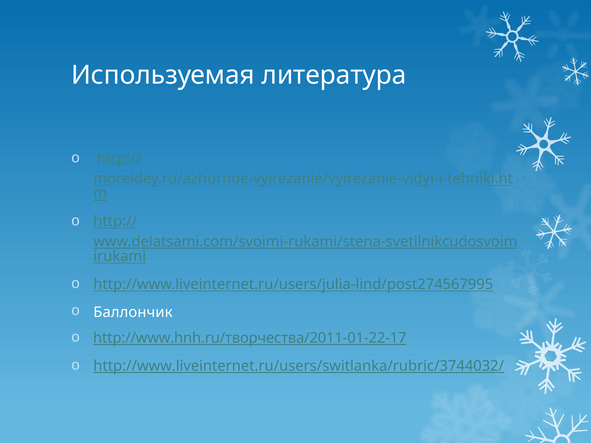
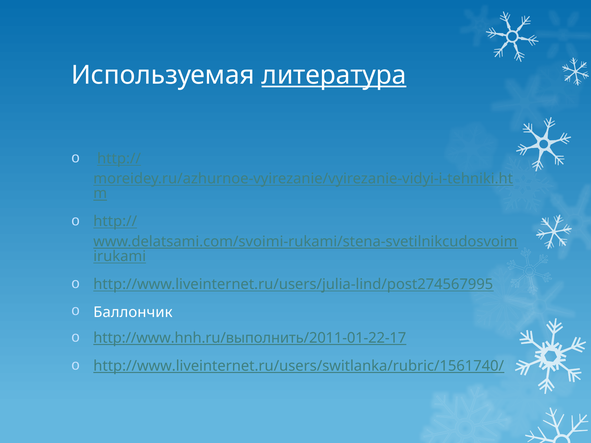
литература underline: none -> present
http://www.hnh.ru/творчества/2011-01-22-17: http://www.hnh.ru/творчества/2011-01-22-17 -> http://www.hnh.ru/выполнить/2011-01-22-17
http://www.liveinternet.ru/users/switlanka/rubric/3744032/: http://www.liveinternet.ru/users/switlanka/rubric/3744032/ -> http://www.liveinternet.ru/users/switlanka/rubric/1561740/
